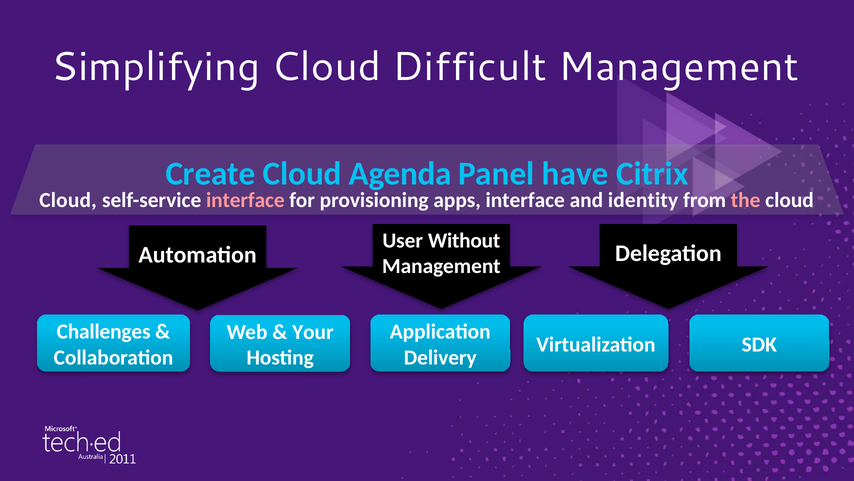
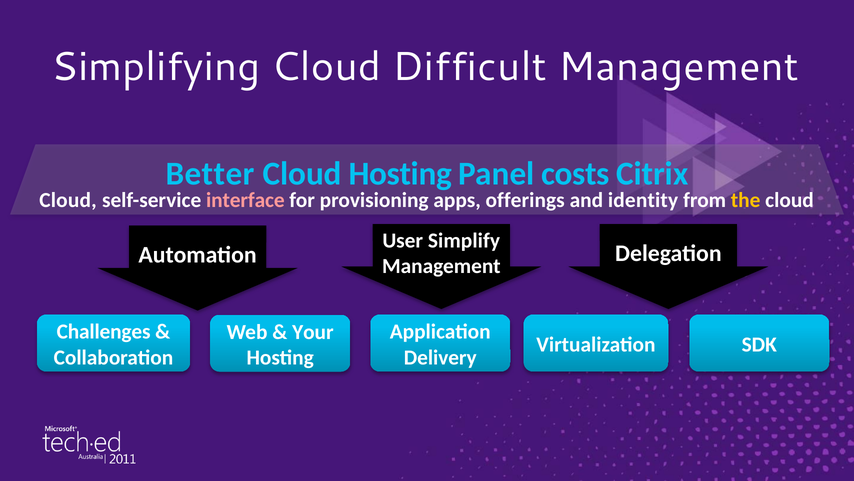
Create: Create -> Better
Cloud Agenda: Agenda -> Hosting
have: have -> costs
apps interface: interface -> offerings
the colour: pink -> yellow
Without: Without -> Simplify
